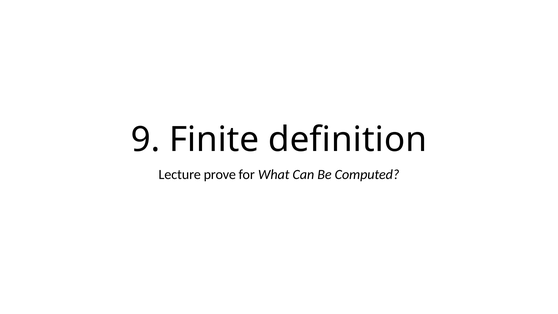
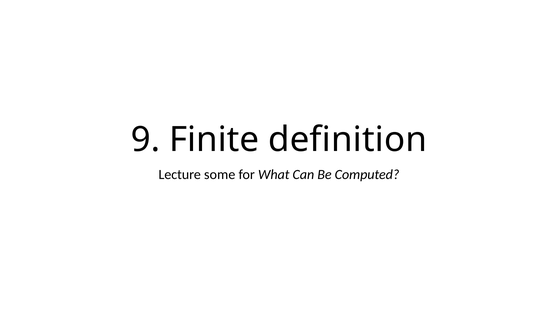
prove: prove -> some
